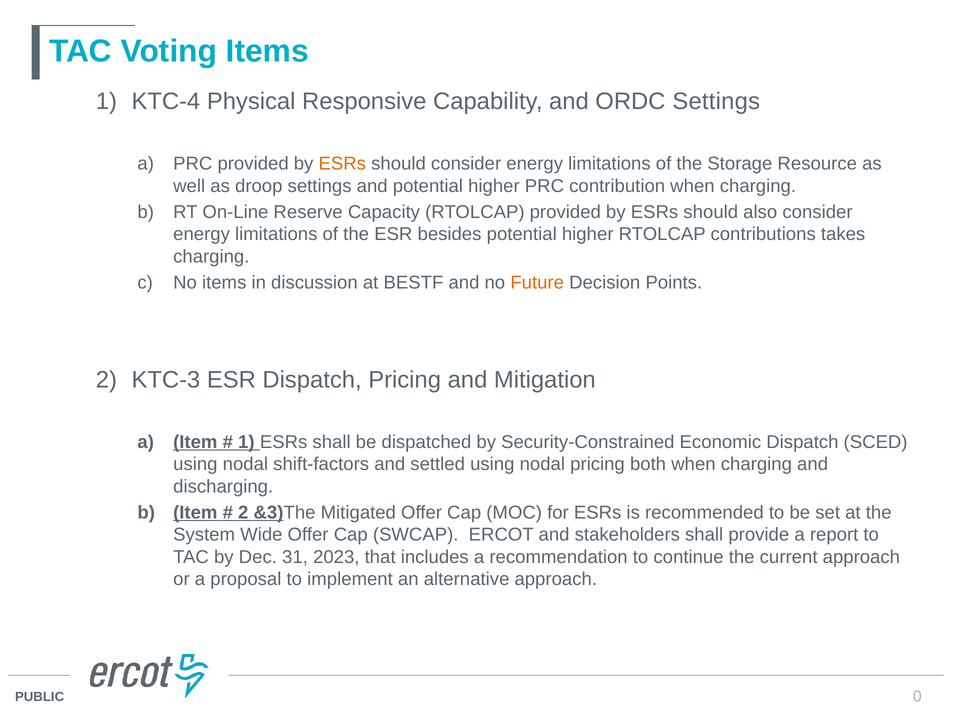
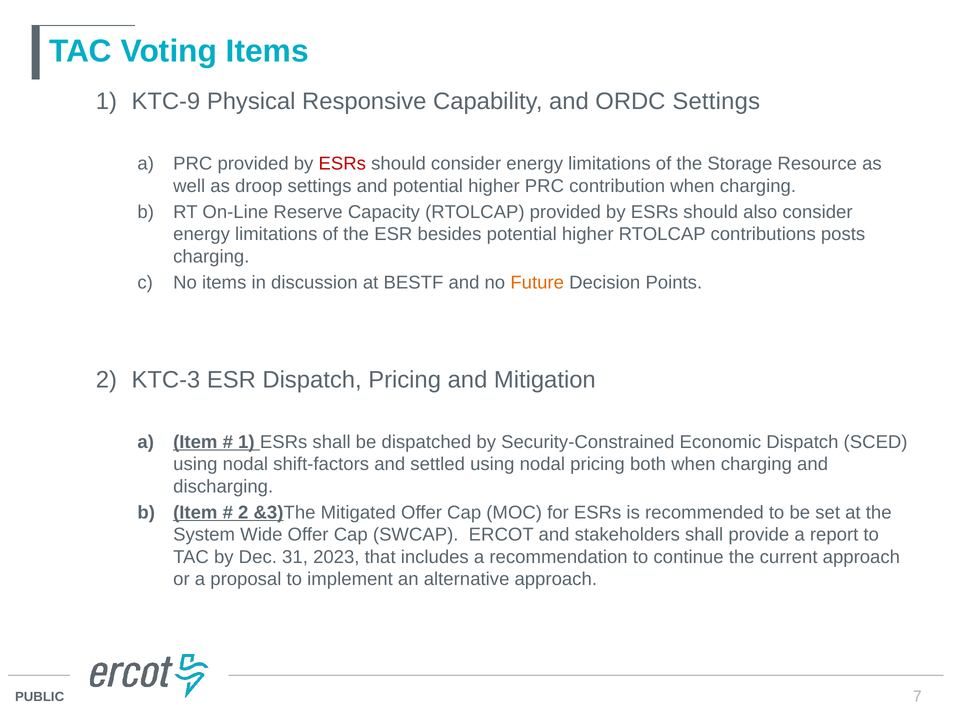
KTC-4: KTC-4 -> KTC-9
ESRs at (342, 164) colour: orange -> red
takes: takes -> posts
0: 0 -> 7
